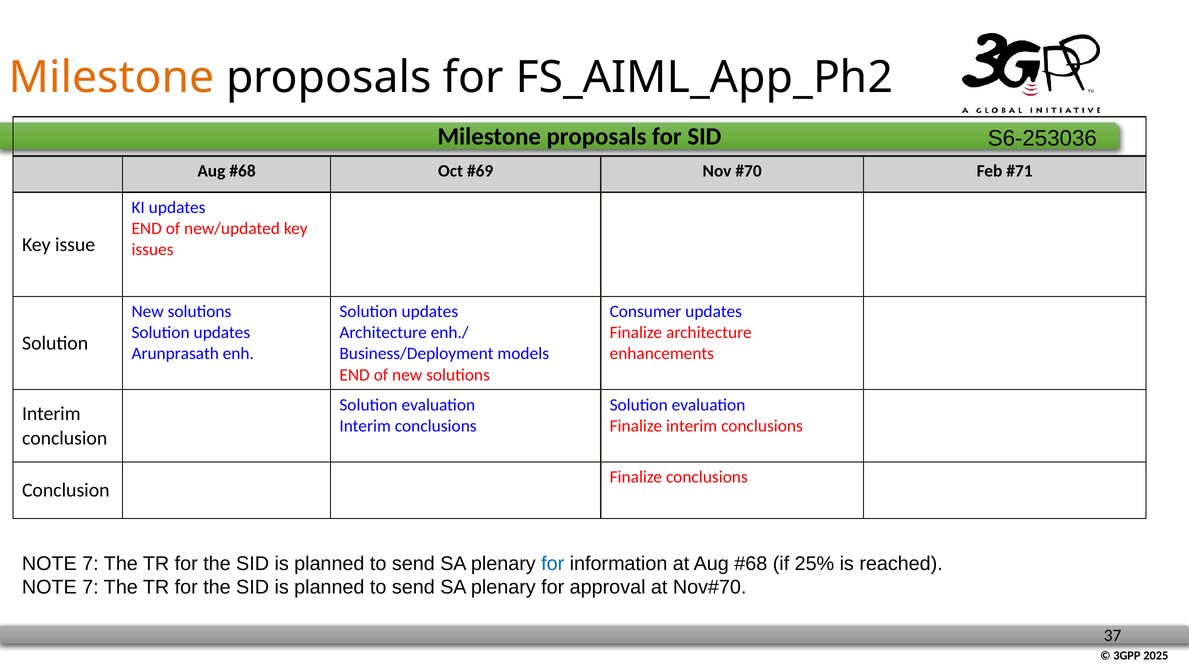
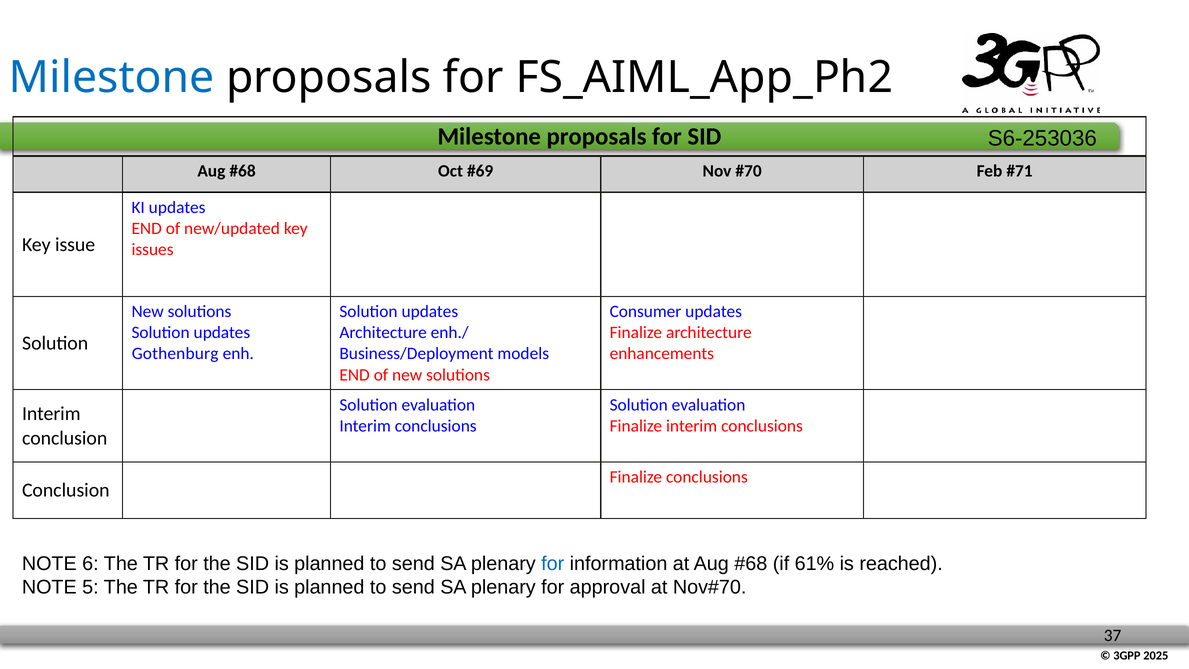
Milestone at (112, 78) colour: orange -> blue
Arunprasath: Arunprasath -> Gothenburg
7 at (90, 563): 7 -> 6
25%: 25% -> 61%
7 at (90, 587): 7 -> 5
